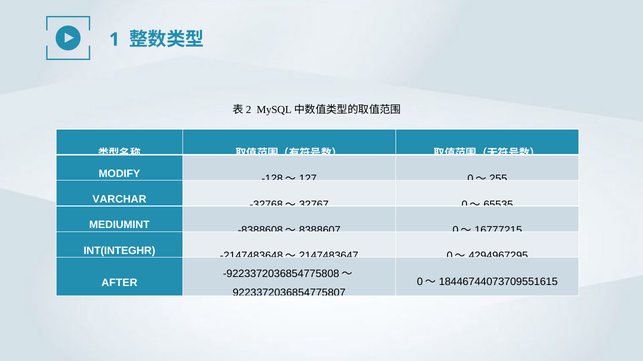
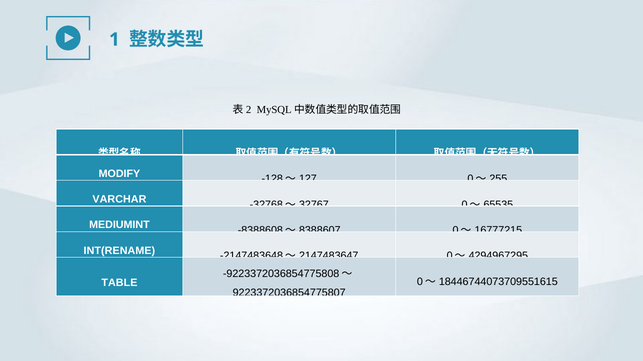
INT(INTEGHR: INT(INTEGHR -> INT(RENAME
AFTER: AFTER -> TABLE
